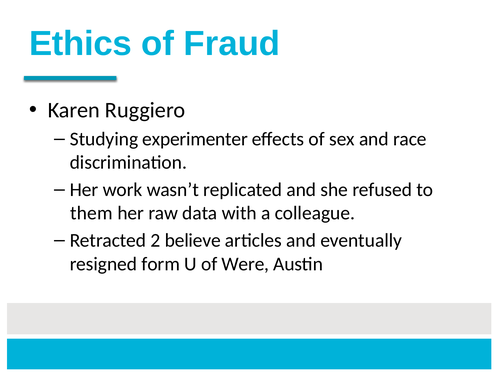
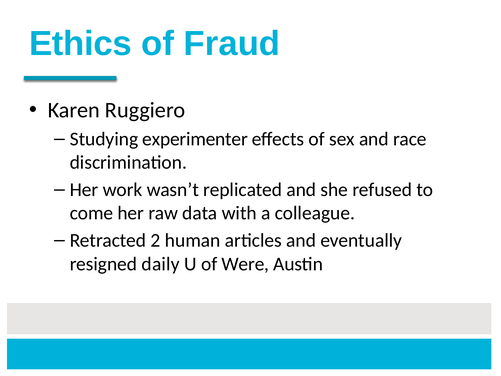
them: them -> come
believe: believe -> human
form: form -> daily
